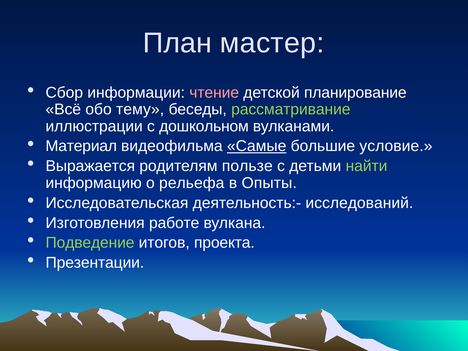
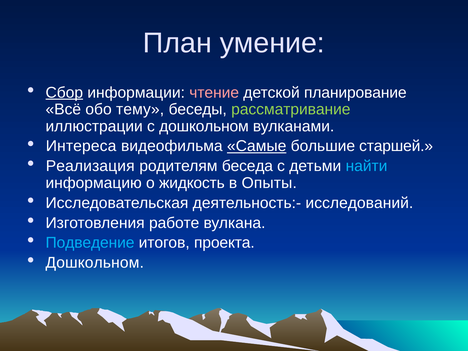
мастер: мастер -> умение
Сбор underline: none -> present
Материал: Материал -> Интереса
условие: условие -> старшей
Выражается: Выражается -> Реализация
пользе: пользе -> беседа
найти colour: light green -> light blue
рельефа: рельефа -> жидкость
Подведение colour: light green -> light blue
Презентации at (95, 263): Презентации -> Дошкольном
